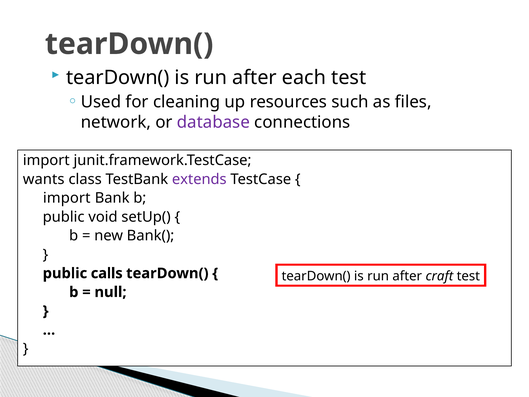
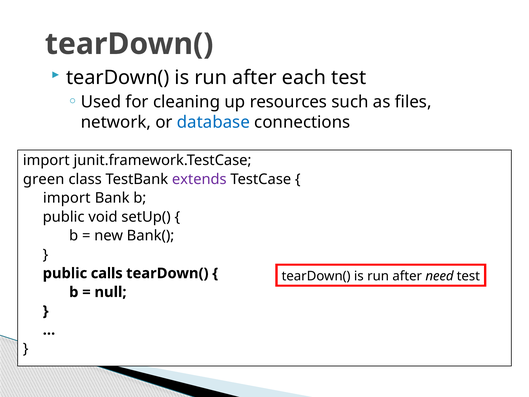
database colour: purple -> blue
wants: wants -> green
craft: craft -> need
